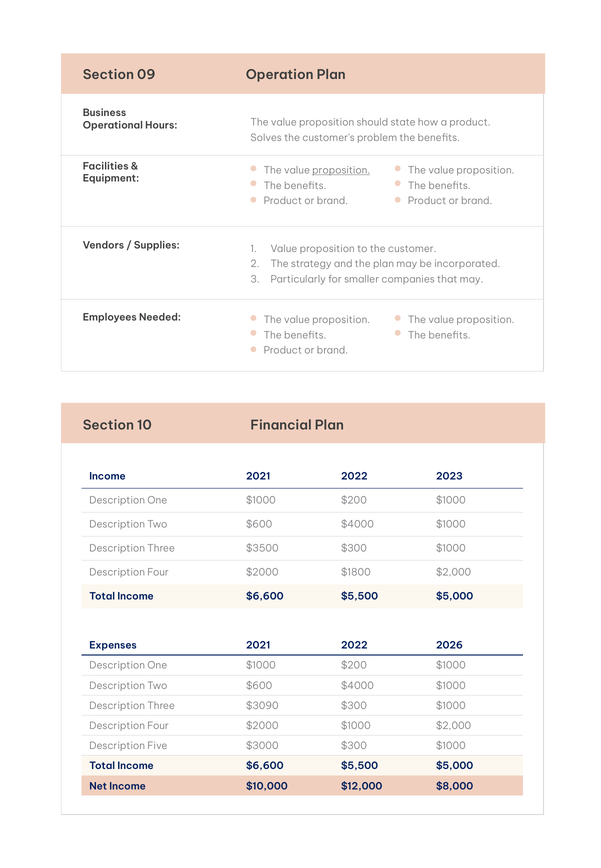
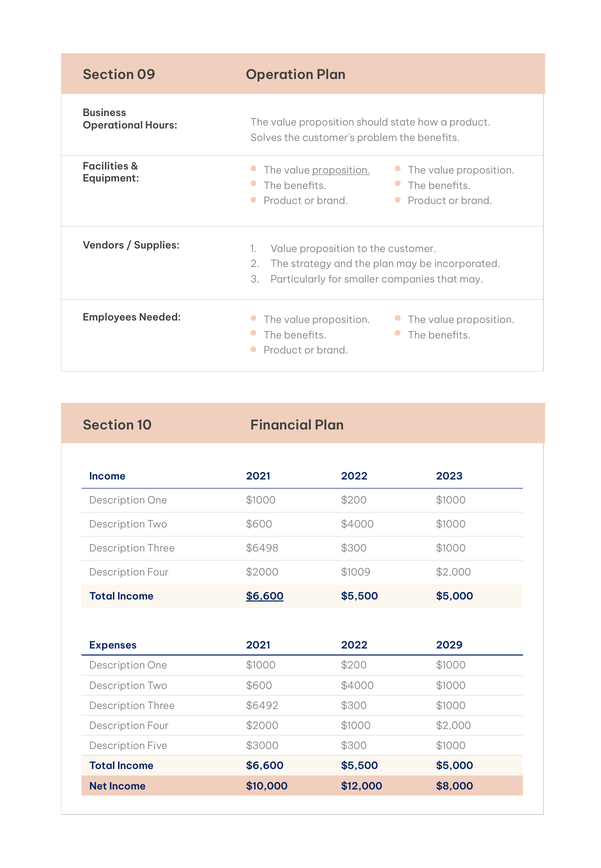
$3500: $3500 -> $6498
$1800: $1800 -> $1009
$6,600 at (265, 597) underline: none -> present
2026: 2026 -> 2029
$3090: $3090 -> $6492
